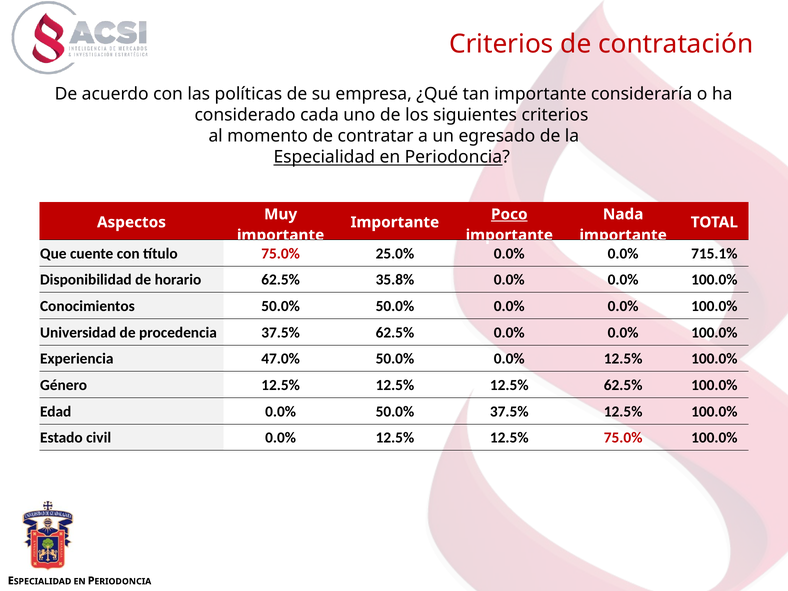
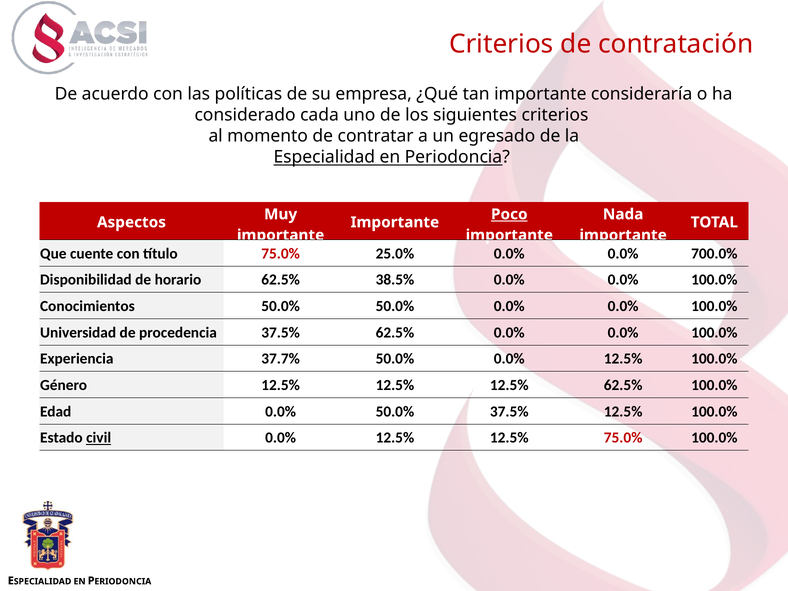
715.1%: 715.1% -> 700.0%
35.8%: 35.8% -> 38.5%
47.0%: 47.0% -> 37.7%
civil underline: none -> present
